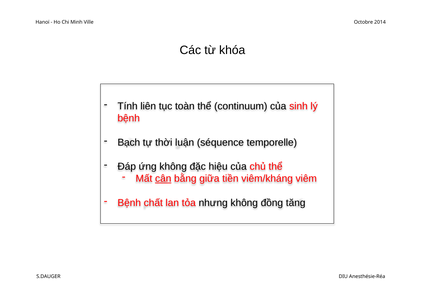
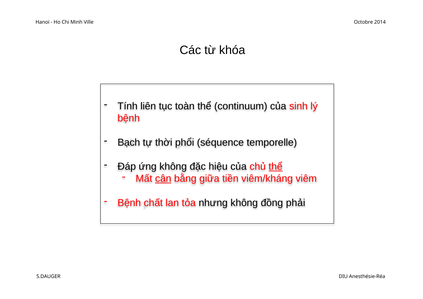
luận: luận -> phổi
thể at (276, 167) underline: none -> present
tăng: tăng -> phải
